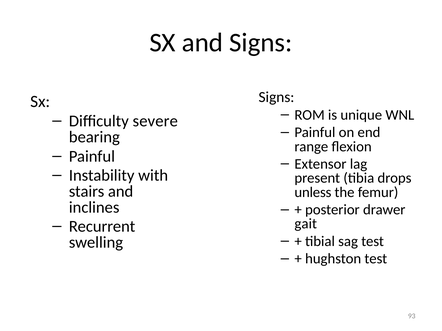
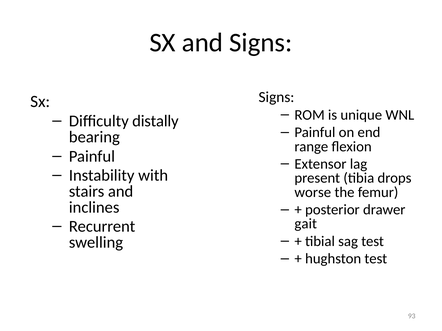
severe: severe -> distally
unless: unless -> worse
